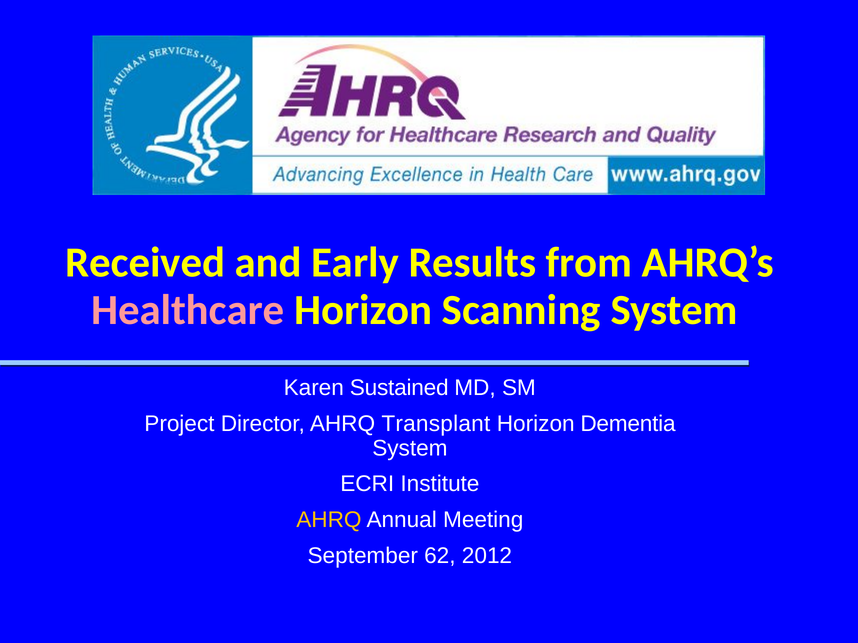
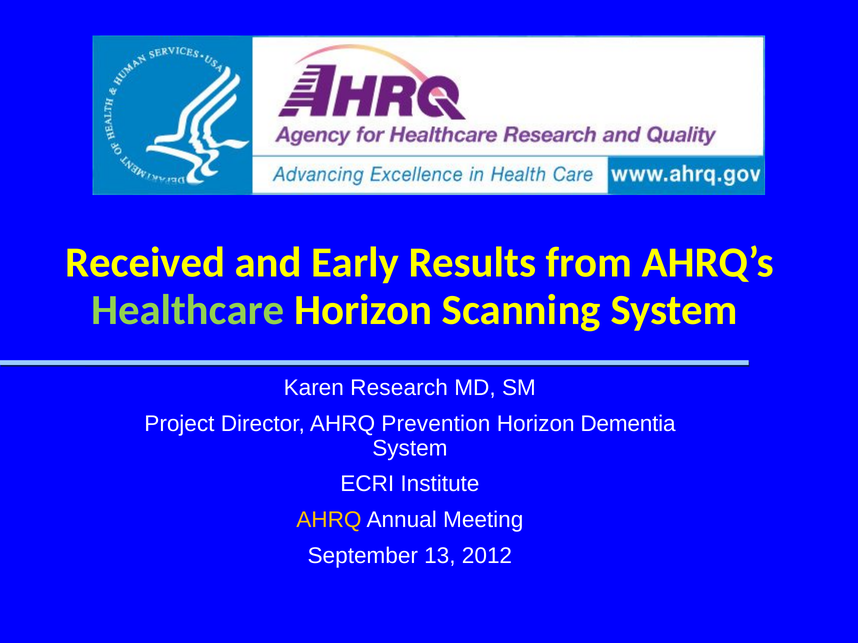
Healthcare colour: pink -> light green
Sustained: Sustained -> Research
Transplant: Transplant -> Prevention
62: 62 -> 13
